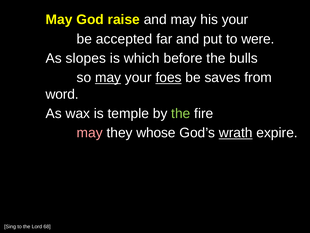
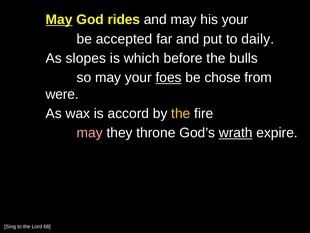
May at (59, 20) underline: none -> present
raise: raise -> rides
were: were -> daily
may at (108, 77) underline: present -> none
saves: saves -> chose
word: word -> were
temple: temple -> accord
the at (181, 113) colour: light green -> yellow
whose: whose -> throne
